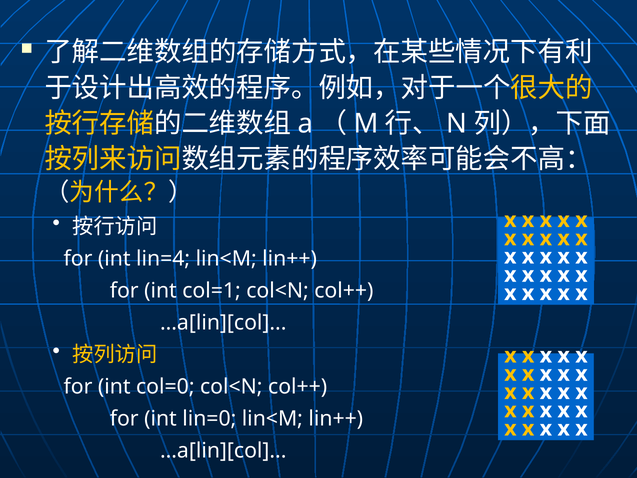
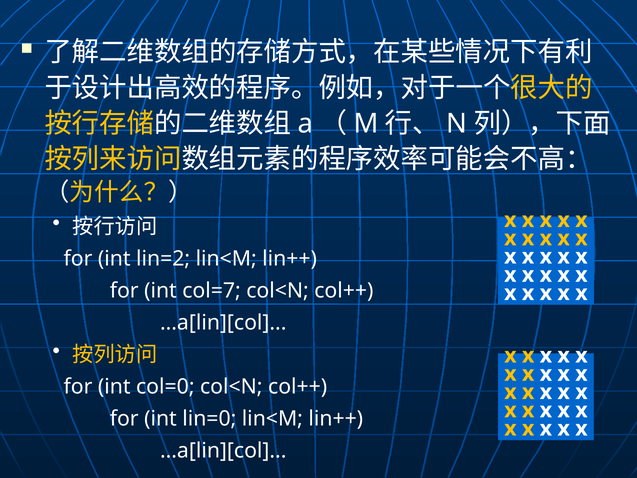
lin=4: lin=4 -> lin=2
col=1: col=1 -> col=7
